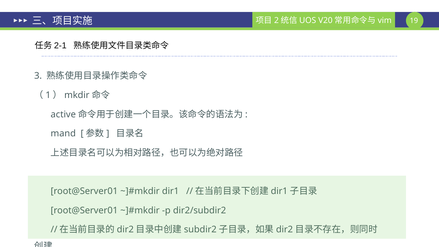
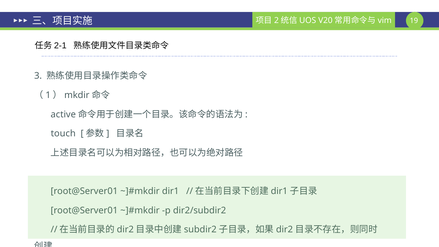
mand: mand -> touch
